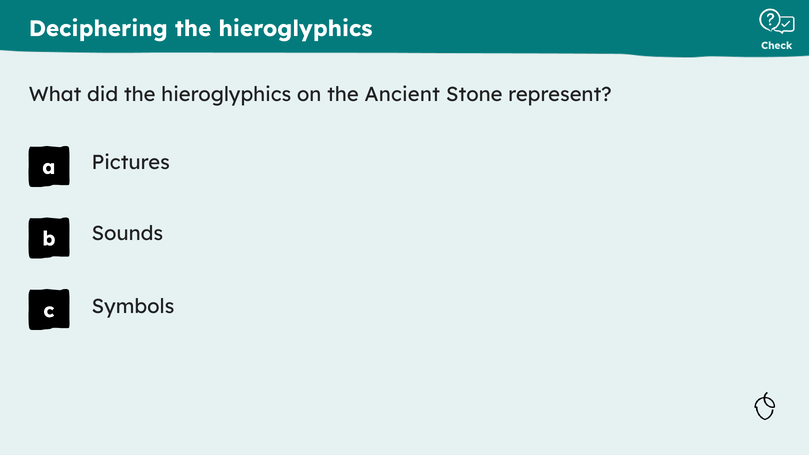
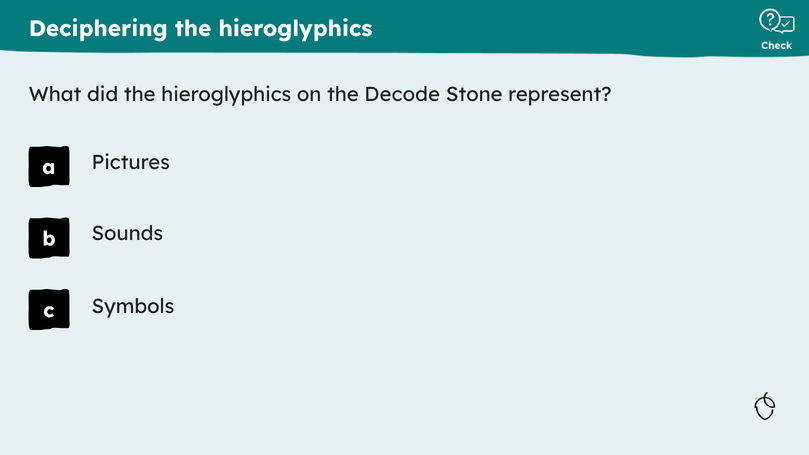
Ancient: Ancient -> Decode
